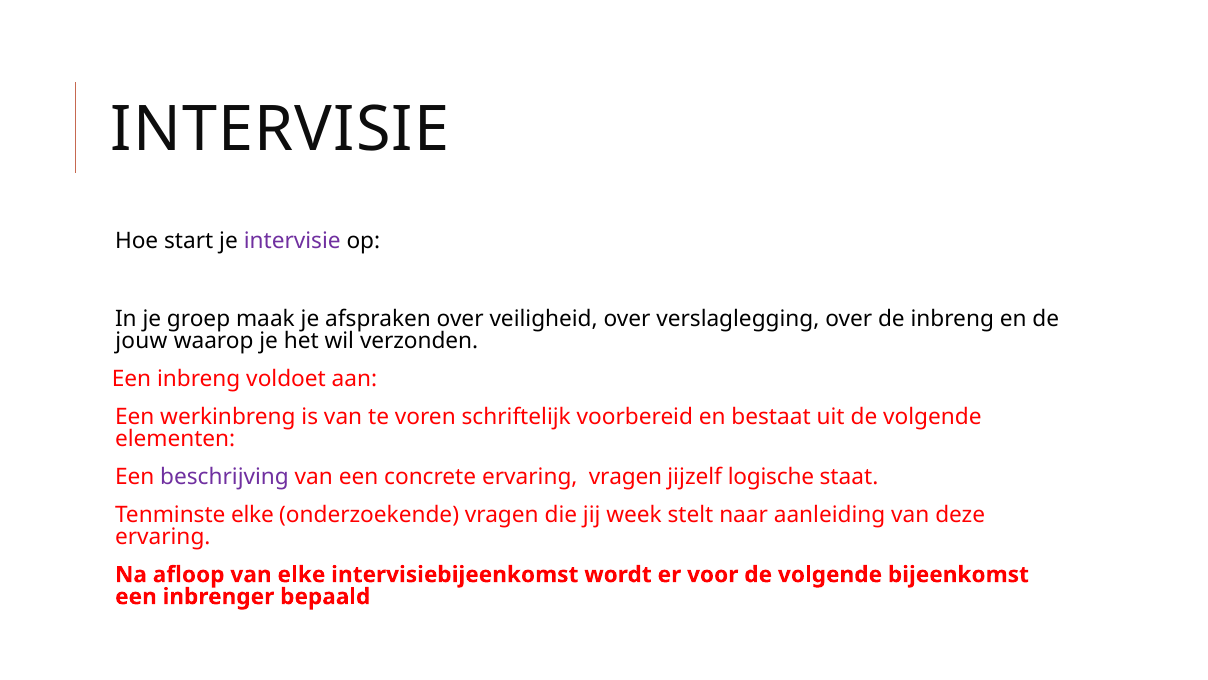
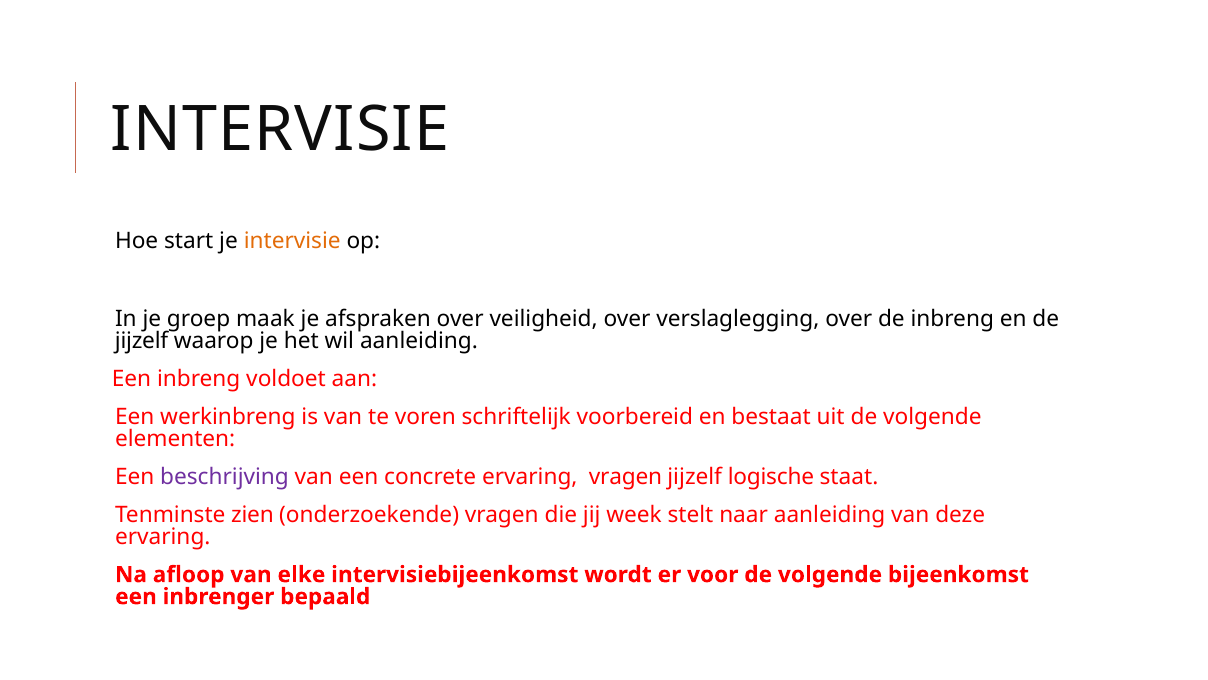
intervisie at (292, 241) colour: purple -> orange
jouw at (141, 341): jouw -> jijzelf
wil verzonden: verzonden -> aanleiding
Tenminste elke: elke -> zien
